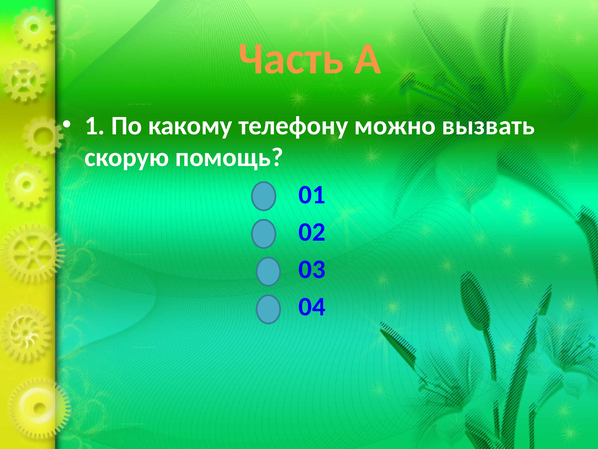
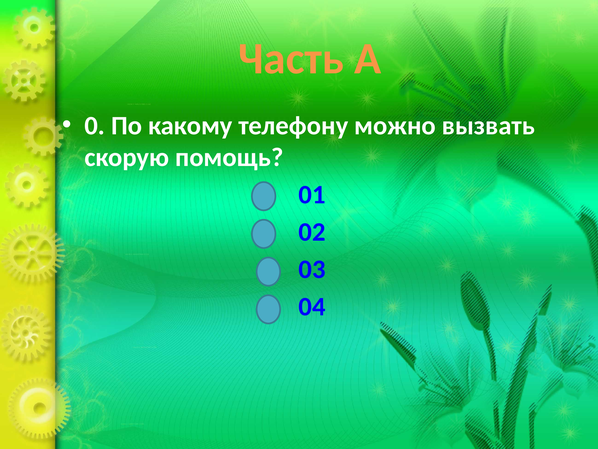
1: 1 -> 0
